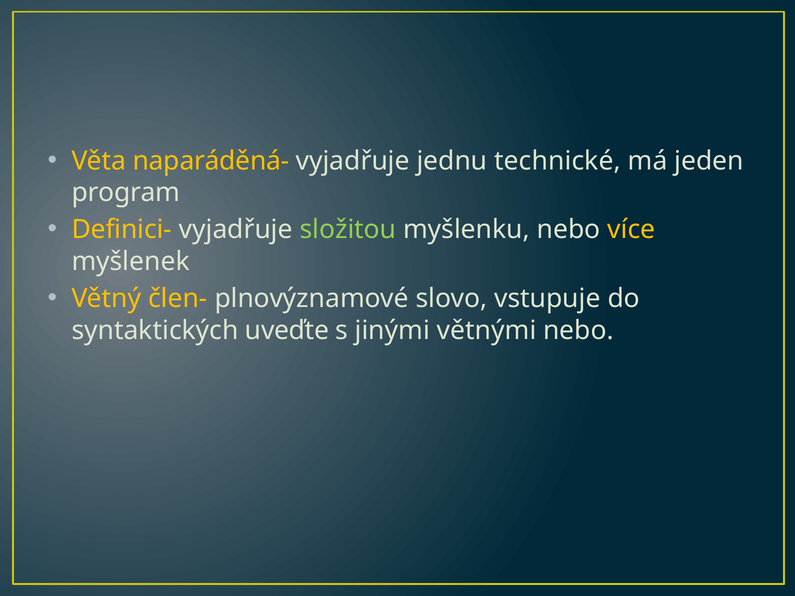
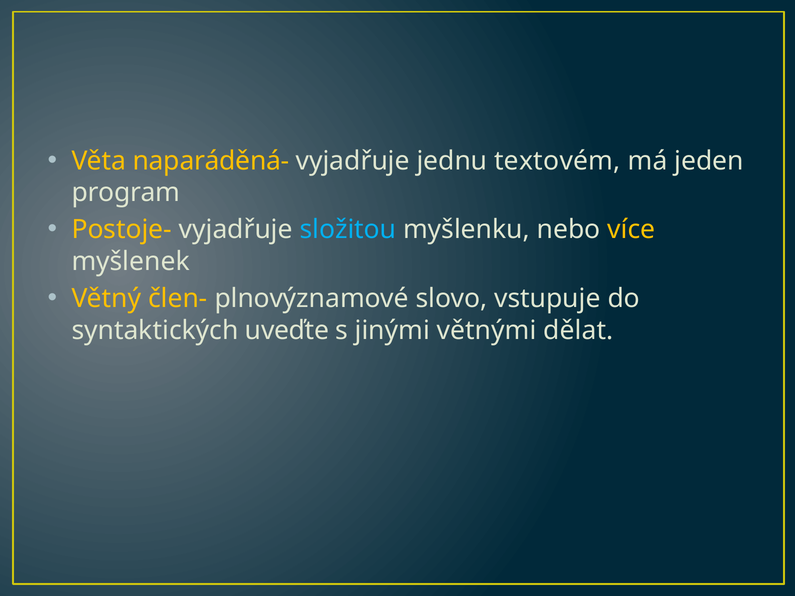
technické: technické -> textovém
Definici-: Definici- -> Postoje-
složitou colour: light green -> light blue
větnými nebo: nebo -> dělat
